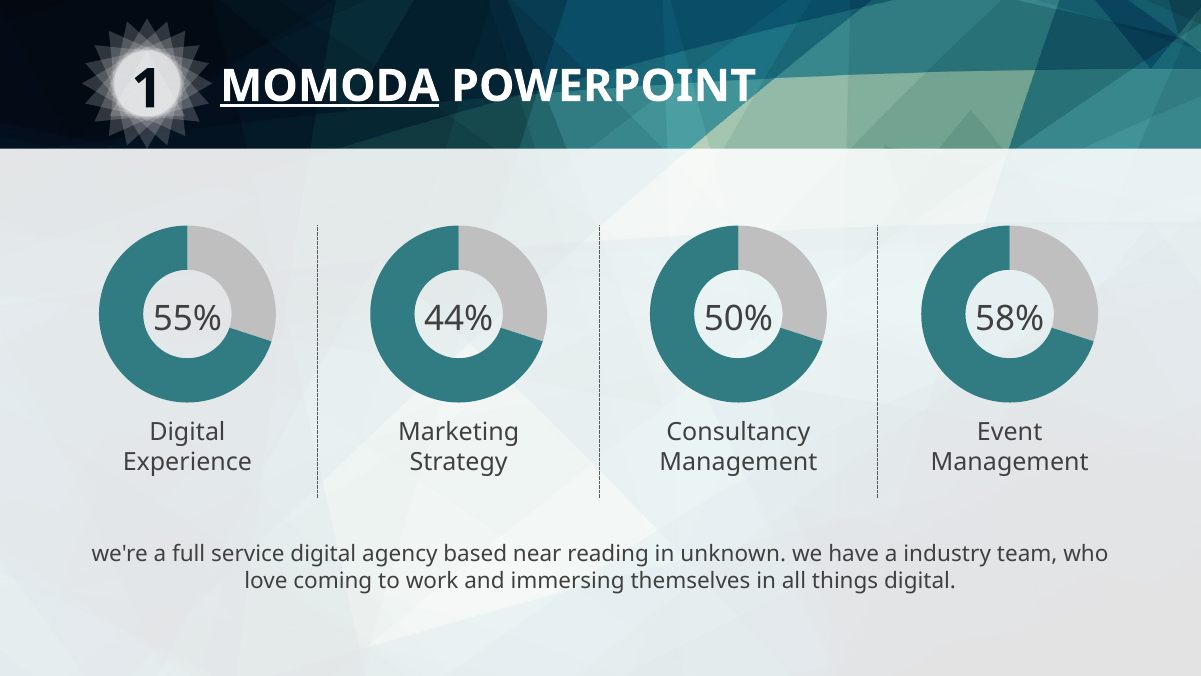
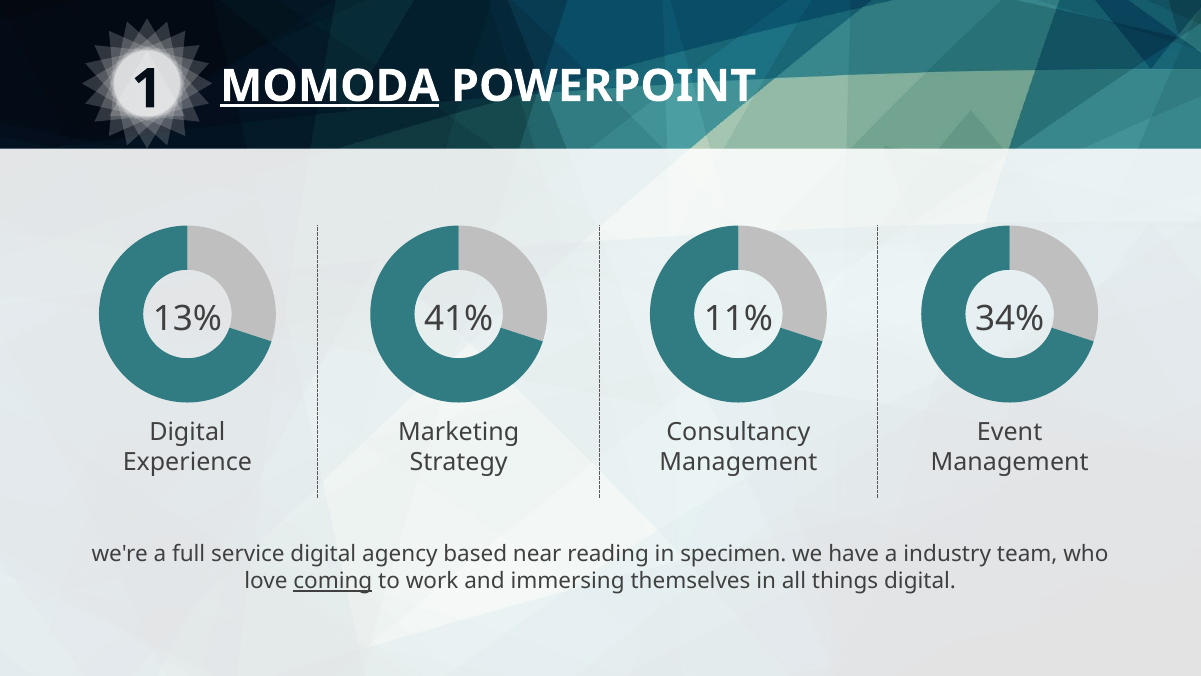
55%: 55% -> 13%
44%: 44% -> 41%
50%: 50% -> 11%
58%: 58% -> 34%
unknown: unknown -> specimen
coming underline: none -> present
